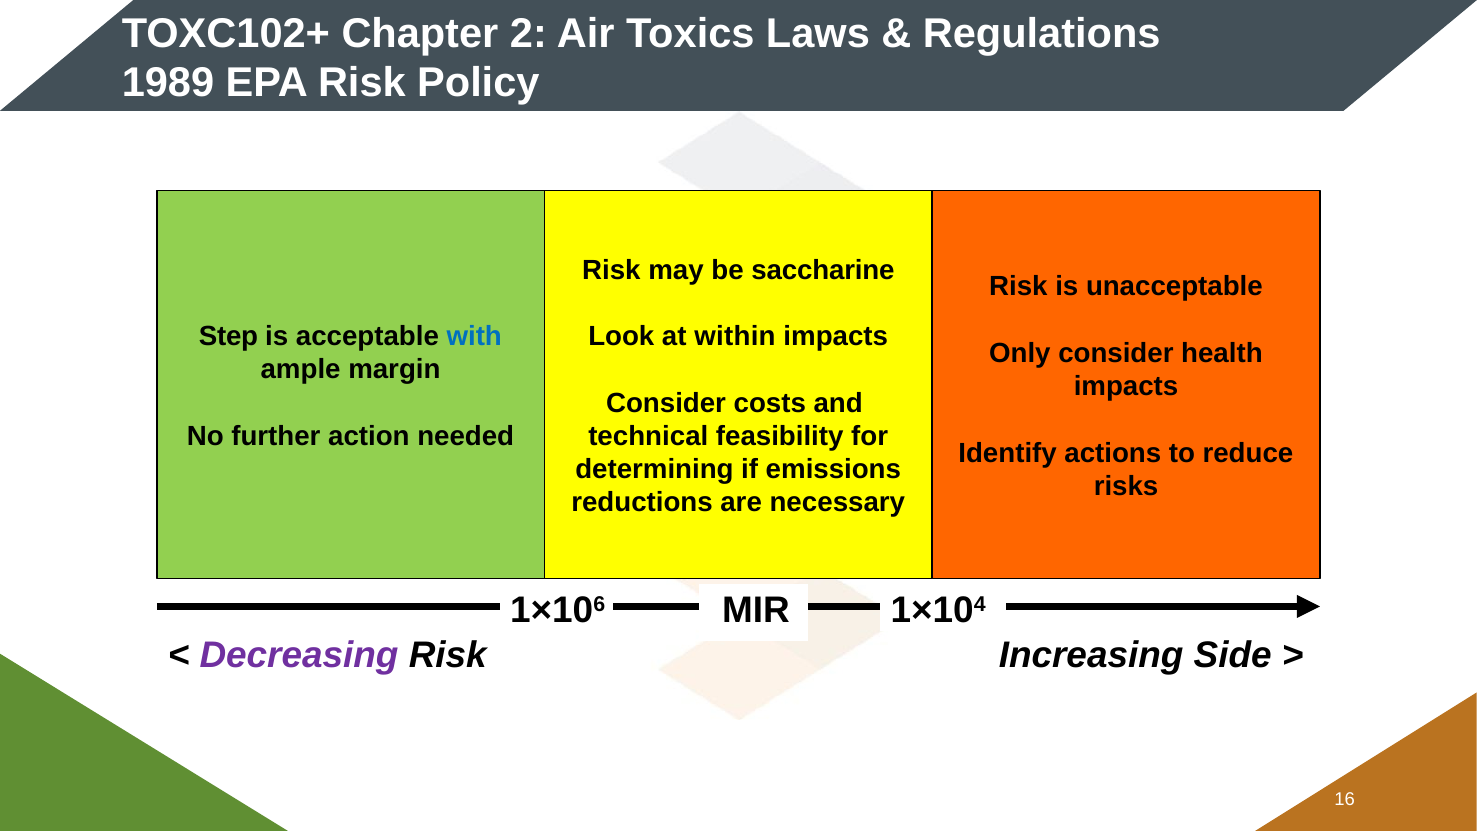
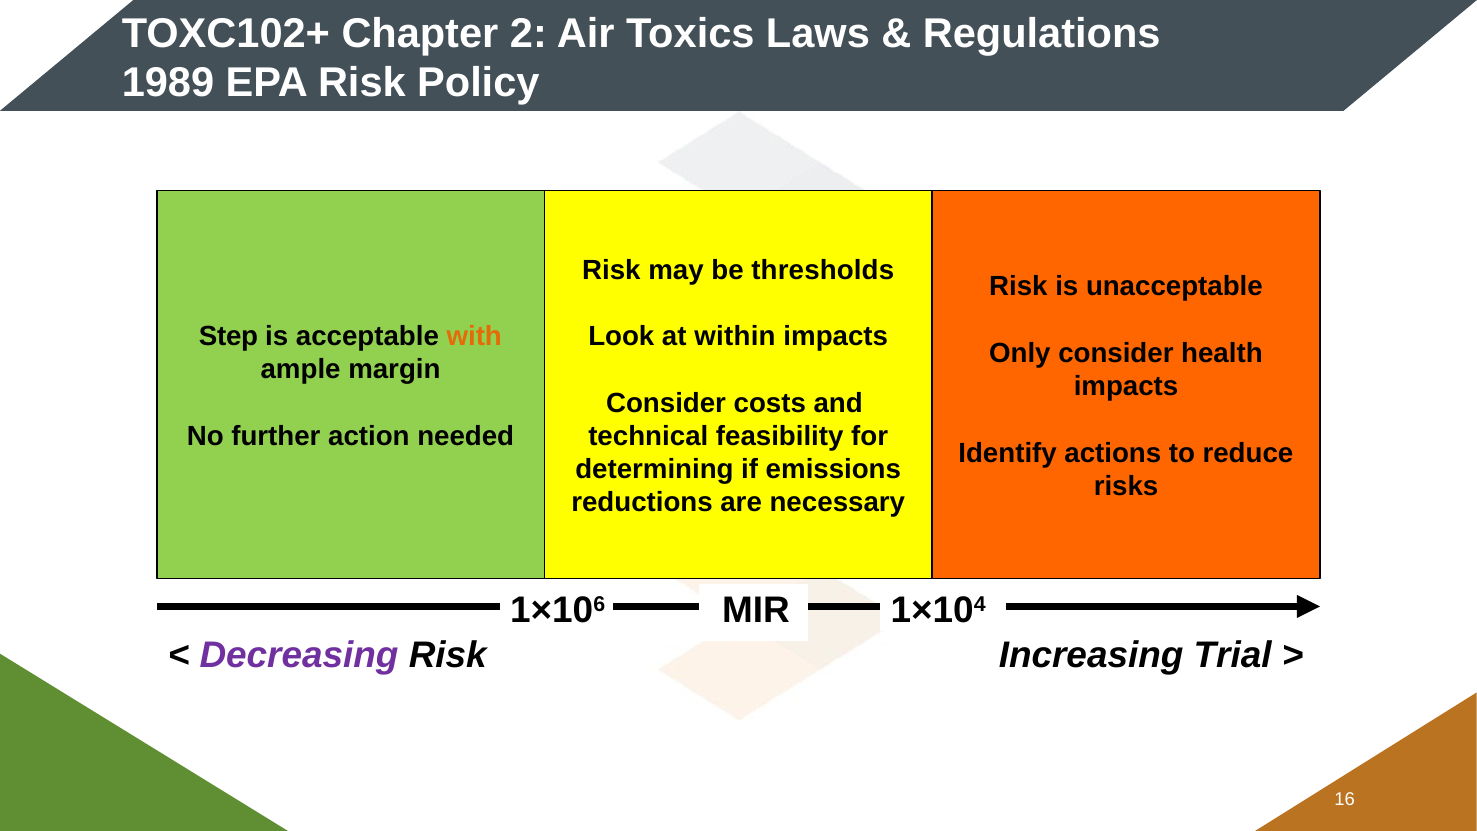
saccharine: saccharine -> thresholds
with colour: blue -> orange
Side: Side -> Trial
